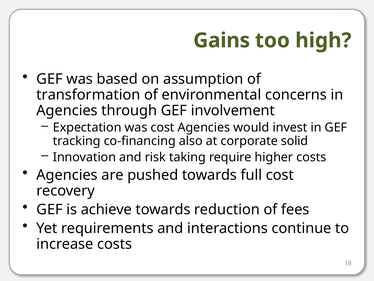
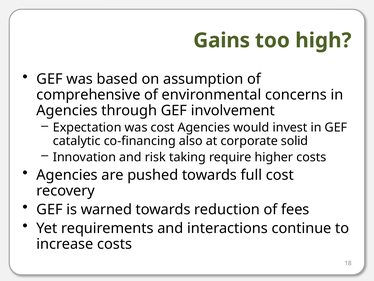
transformation: transformation -> comprehensive
tracking: tracking -> catalytic
achieve: achieve -> warned
